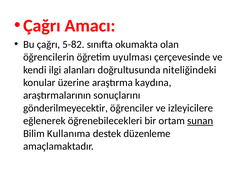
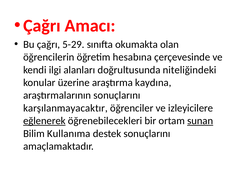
5-82: 5-82 -> 5-29
uyulması: uyulması -> hesabına
gönderilmeyecektir: gönderilmeyecektir -> karşılanmayacaktır
eğlenerek underline: none -> present
destek düzenleme: düzenleme -> sonuçlarını
